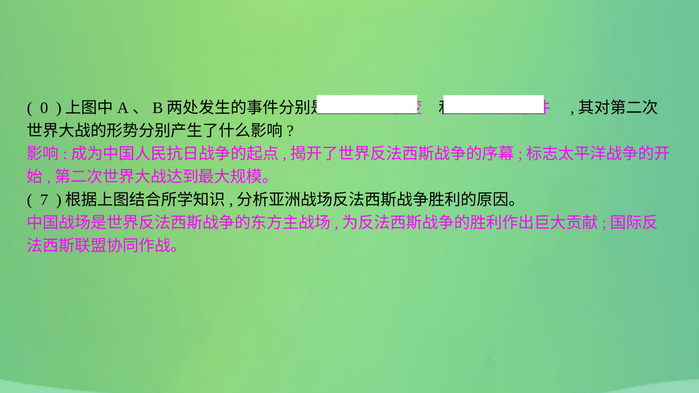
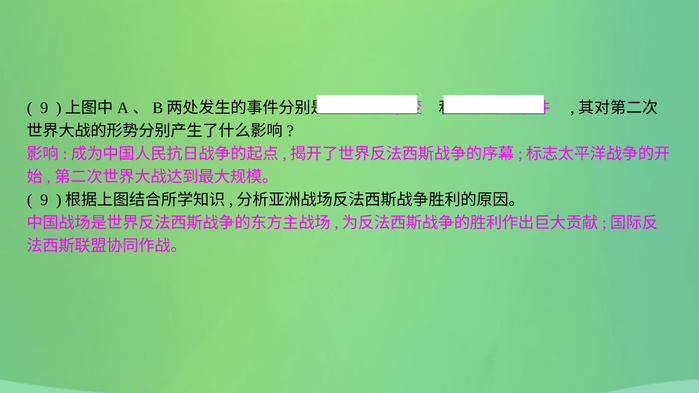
0 at (44, 108): 0 -> 9
7 at (44, 200): 7 -> 9
